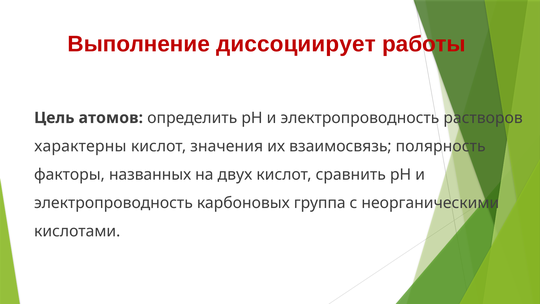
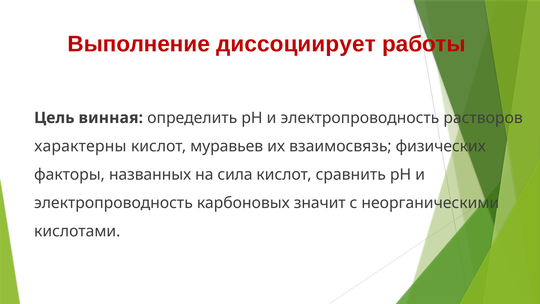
атомов: атомов -> винная
значения: значения -> муравьев
полярность: полярность -> физических
двух: двух -> сила
группа: группа -> значит
